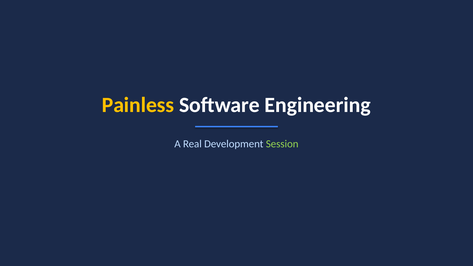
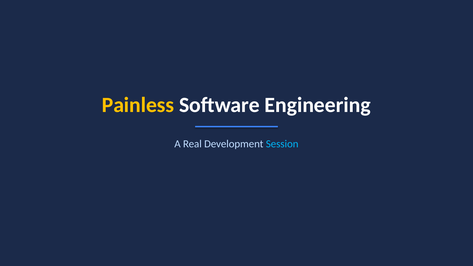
Session colour: light green -> light blue
